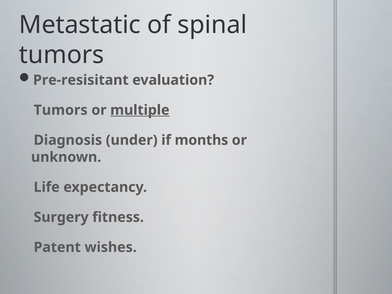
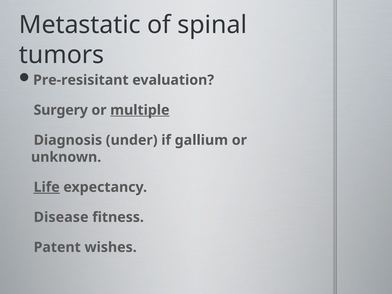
Tumors at (61, 110): Tumors -> Surgery
months: months -> gallium
Life underline: none -> present
Surgery: Surgery -> Disease
